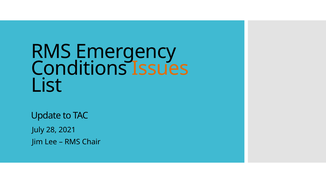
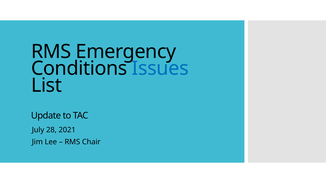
Issues colour: orange -> blue
